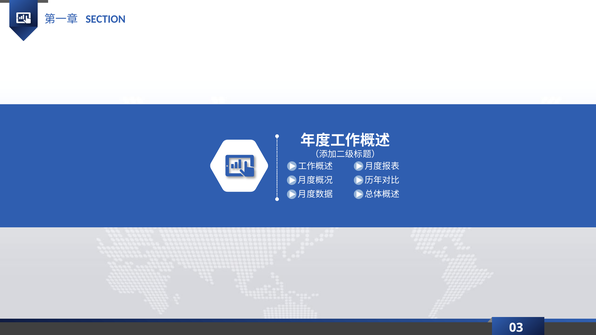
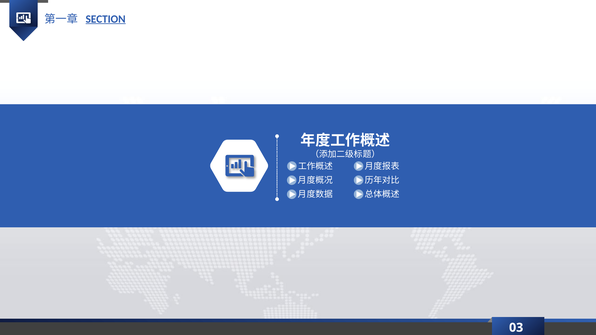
SECTION underline: none -> present
